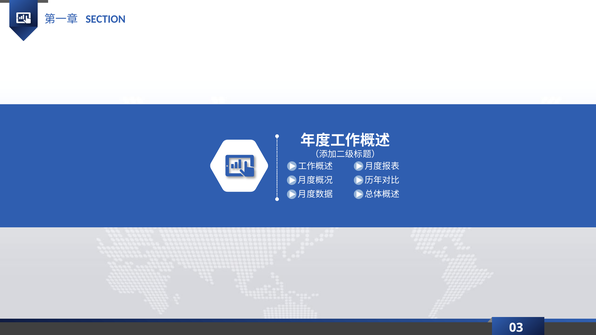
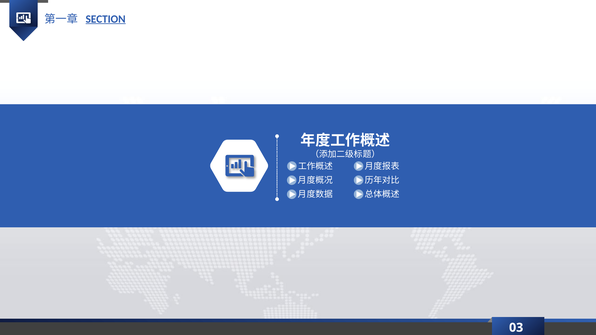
SECTION underline: none -> present
